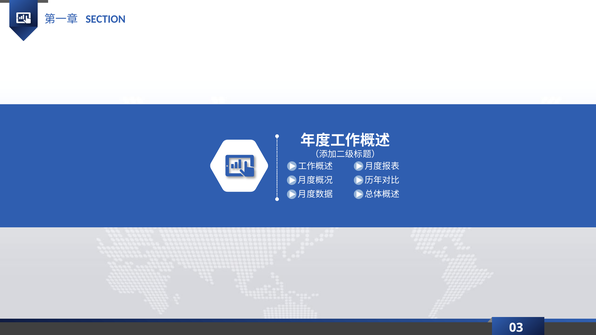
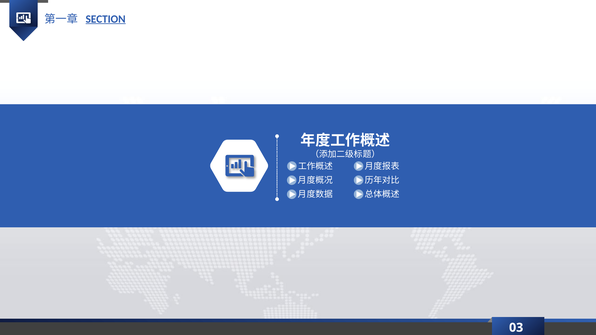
SECTION underline: none -> present
